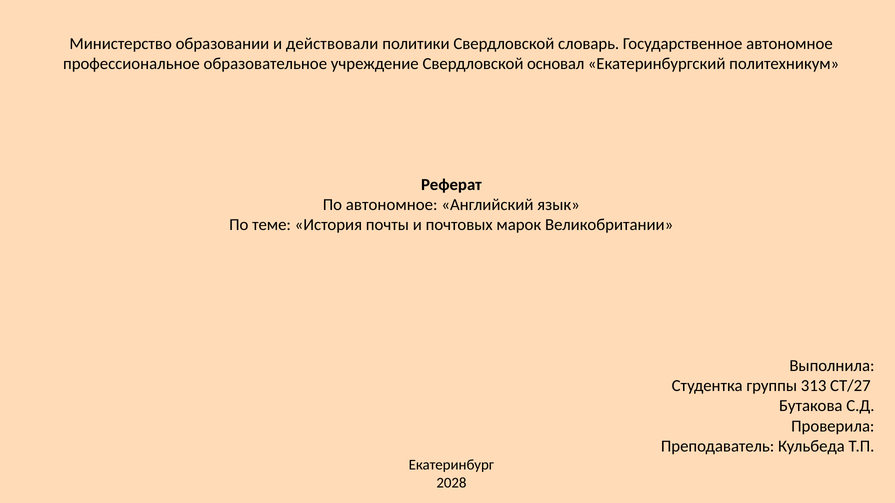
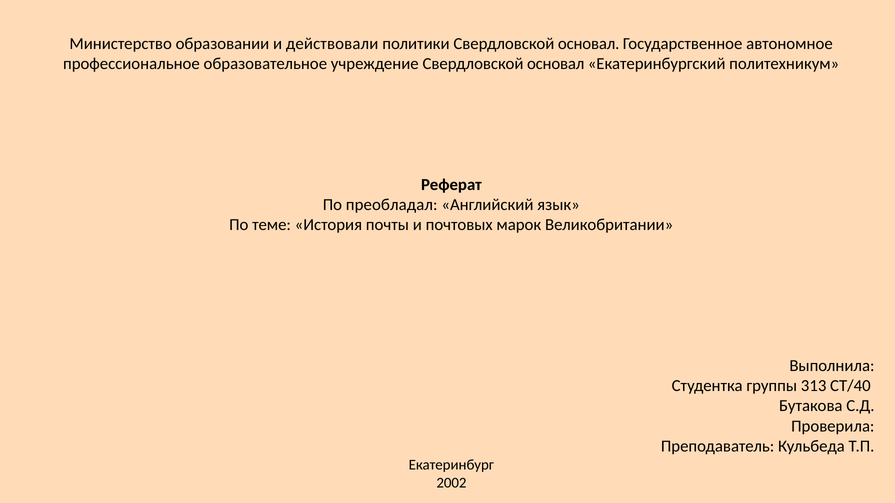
политики Свердловской словарь: словарь -> основал
По автономное: автономное -> преобладал
СТ/27: СТ/27 -> СТ/40
2028: 2028 -> 2002
